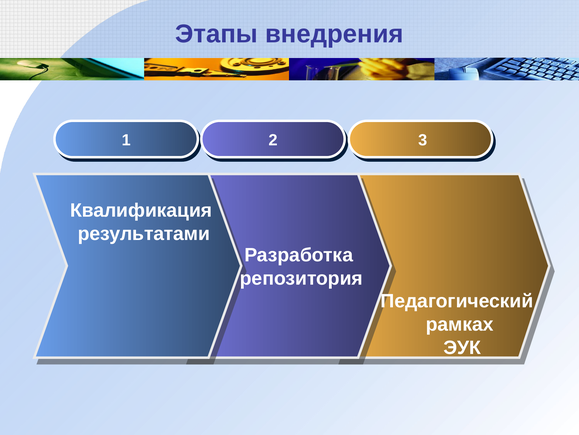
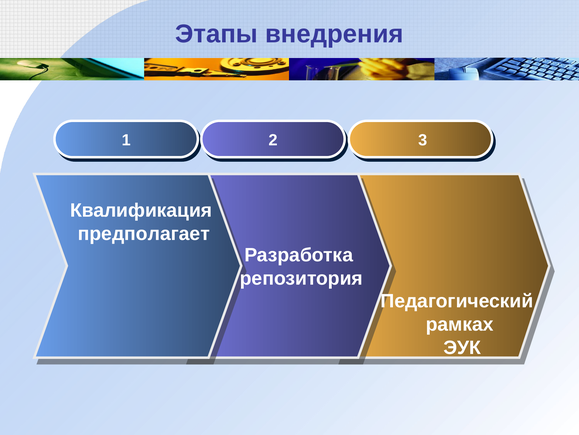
результатами: результатами -> предполагает
